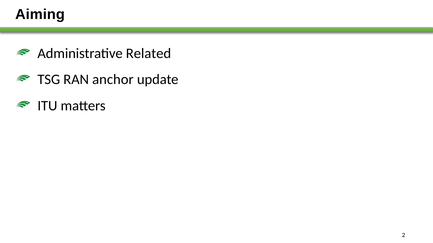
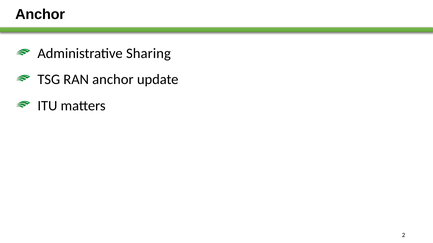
Aiming at (40, 14): Aiming -> Anchor
Related: Related -> Sharing
